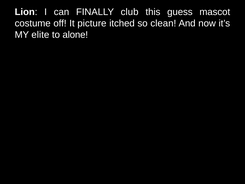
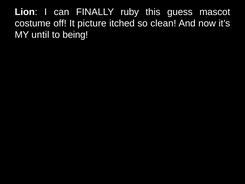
club: club -> ruby
elite: elite -> until
alone: alone -> being
